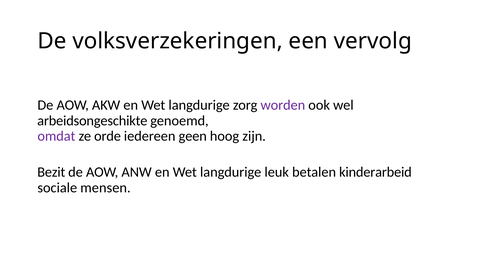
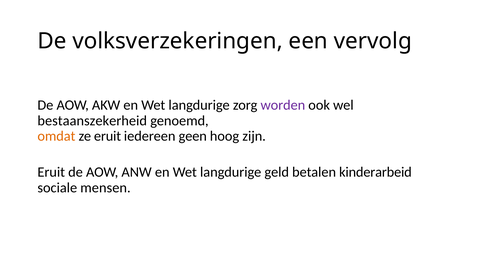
arbeidsongeschikte: arbeidsongeschikte -> bestaanszekerheid
omdat colour: purple -> orange
ze orde: orde -> eruit
Bezit at (51, 172): Bezit -> Eruit
leuk: leuk -> geld
